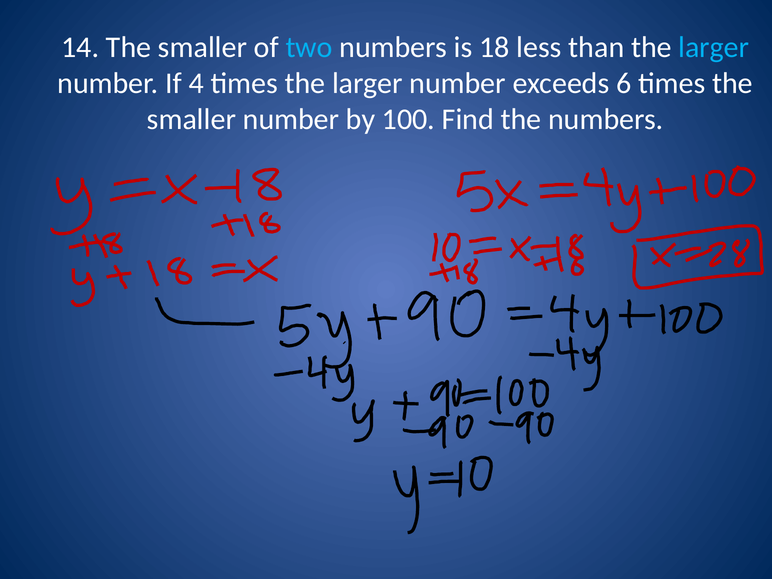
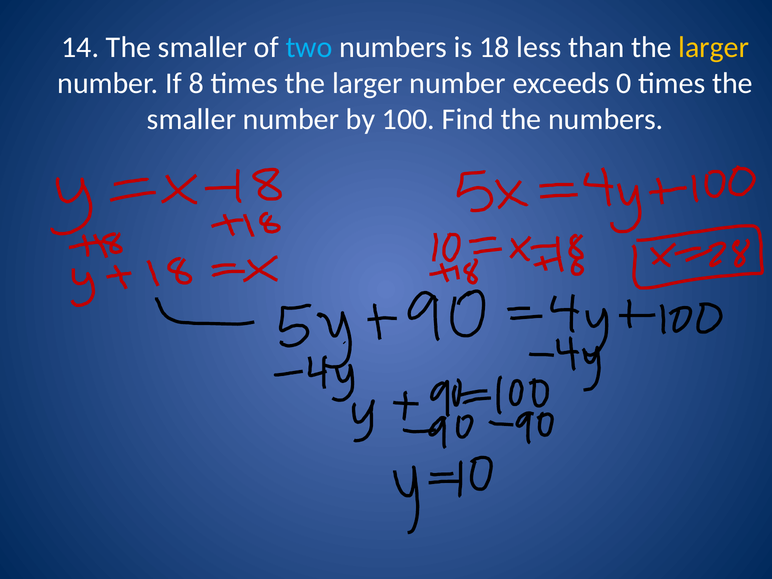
larger at (714, 47) colour: light blue -> yellow
4: 4 -> 8
6: 6 -> 0
